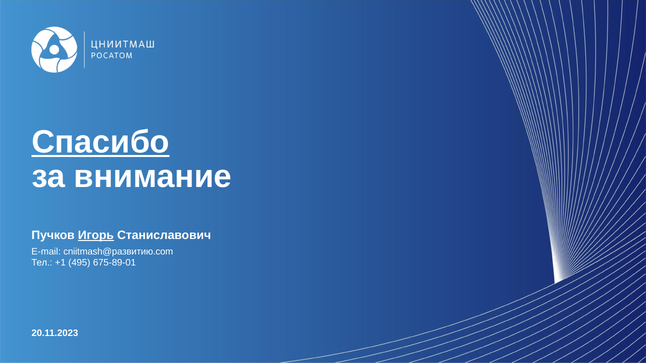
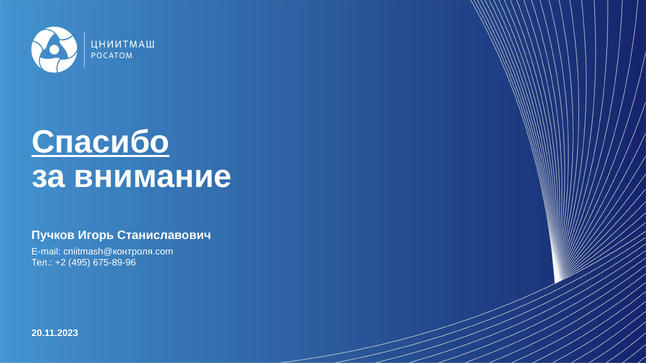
Игорь underline: present -> none
cniitmash@развитию.com: cniitmash@развитию.com -> cniitmash@контроля.com
+1: +1 -> +2
675-89-01: 675-89-01 -> 675-89-96
